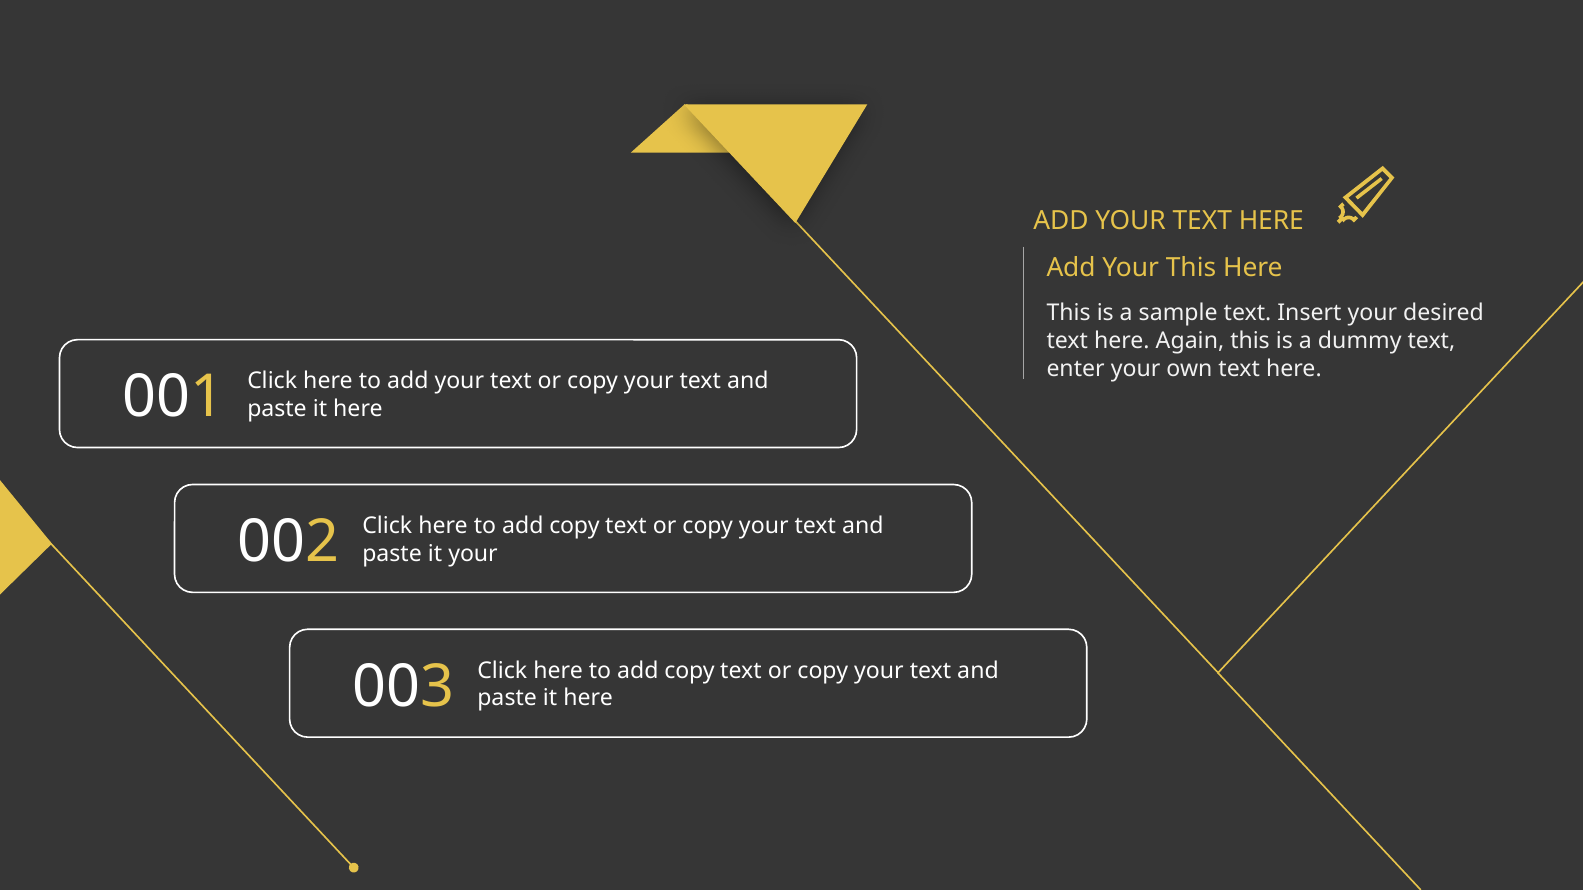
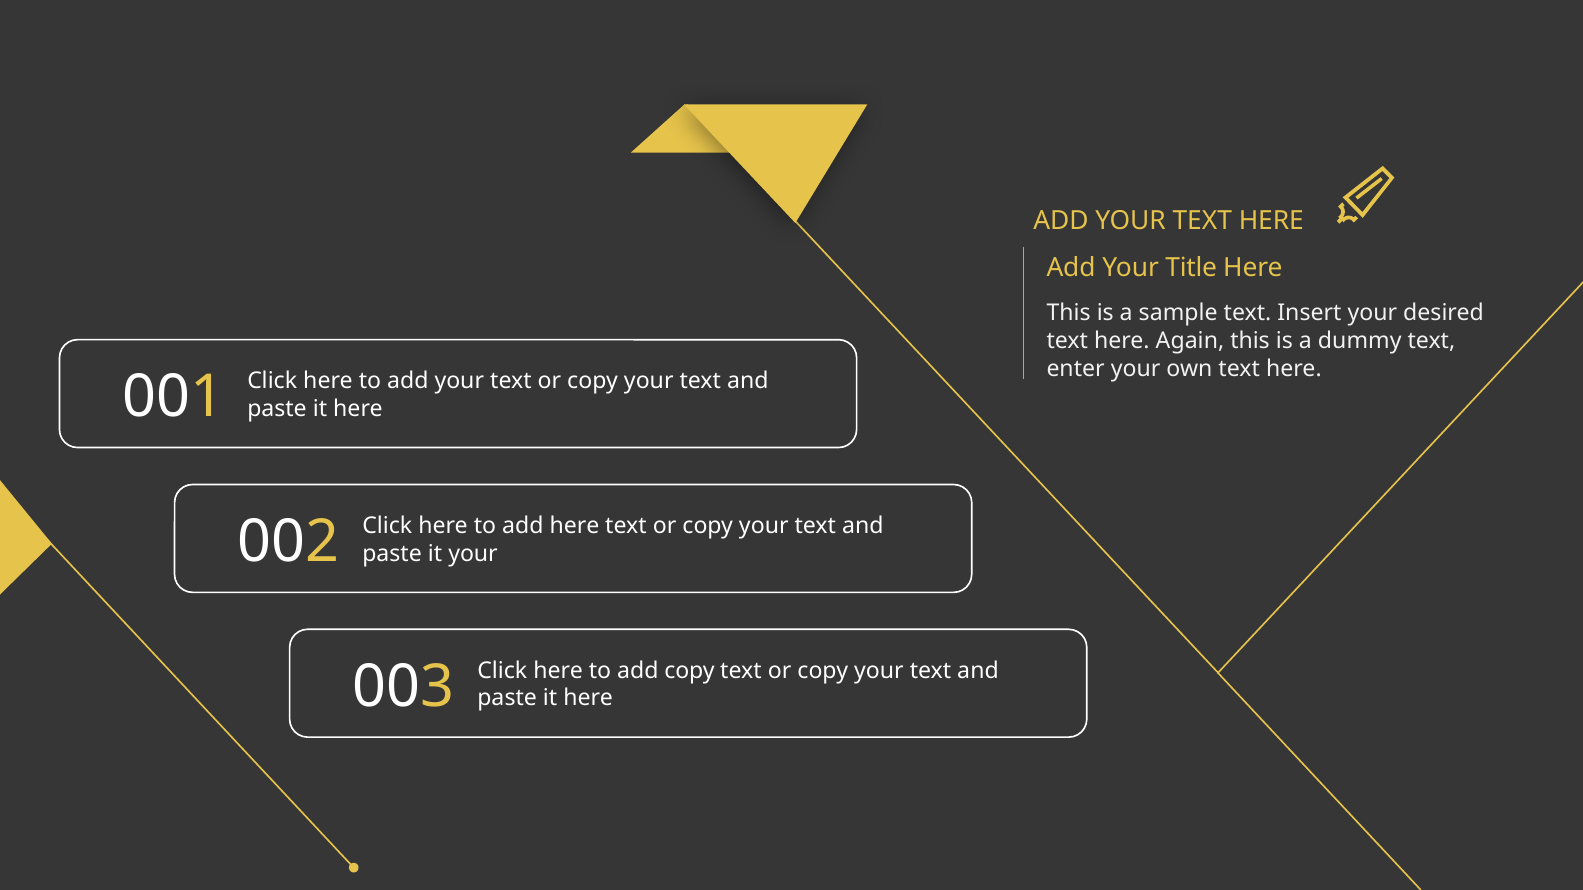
Your This: This -> Title
copy at (575, 526): copy -> here
